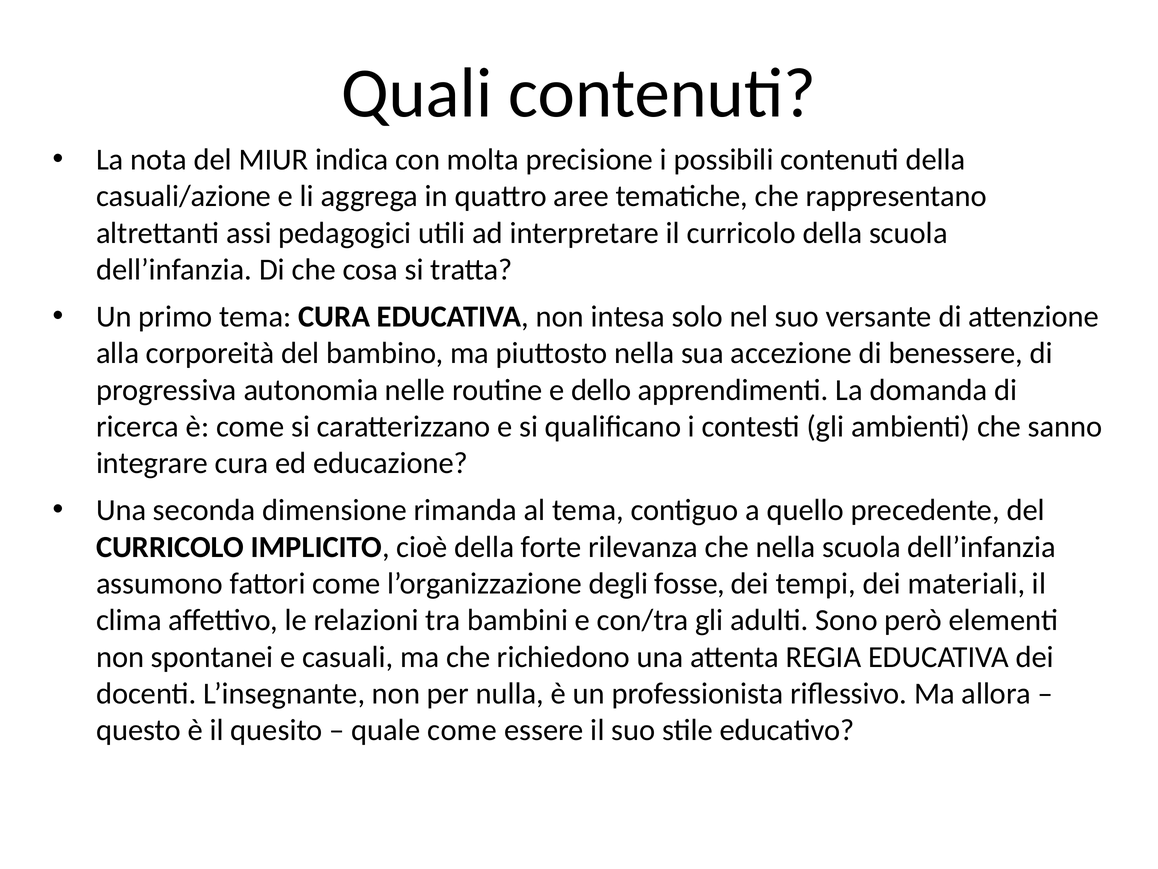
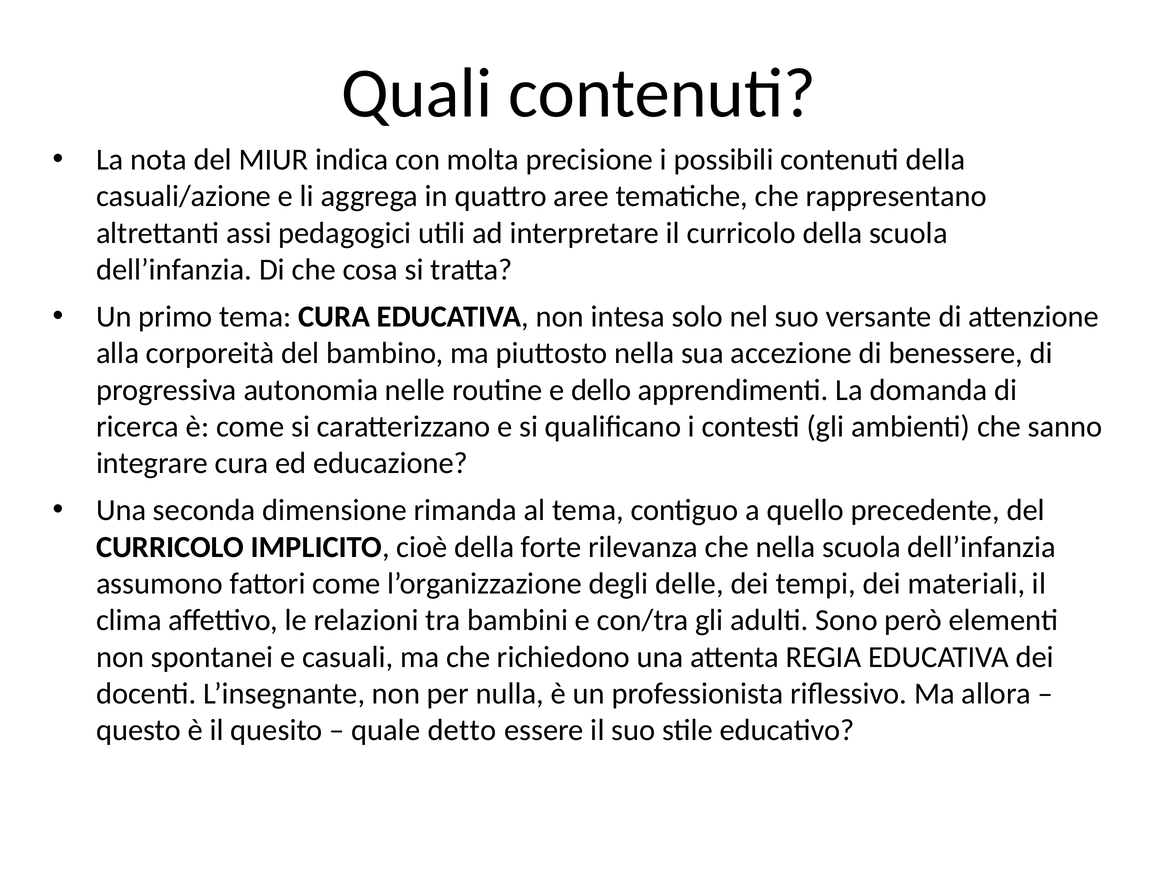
fosse: fosse -> delle
quale come: come -> detto
